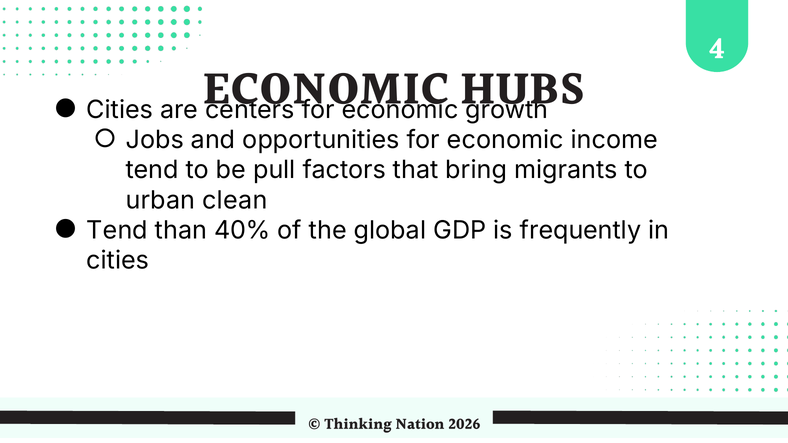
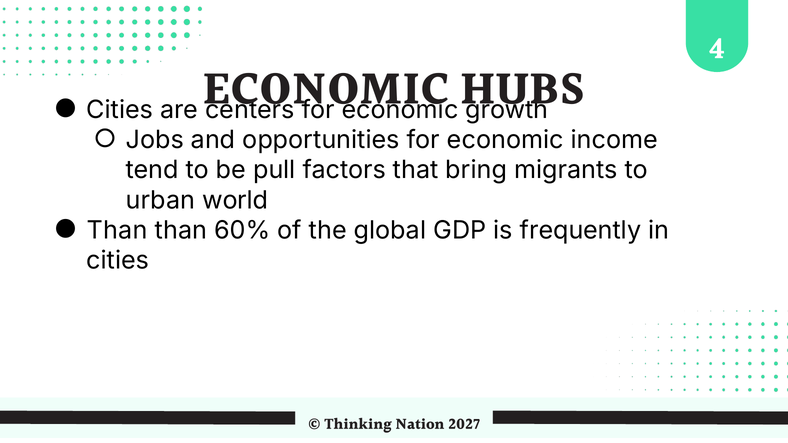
clean: clean -> world
Tend at (117, 231): Tend -> Than
40%: 40% -> 60%
2026: 2026 -> 2027
